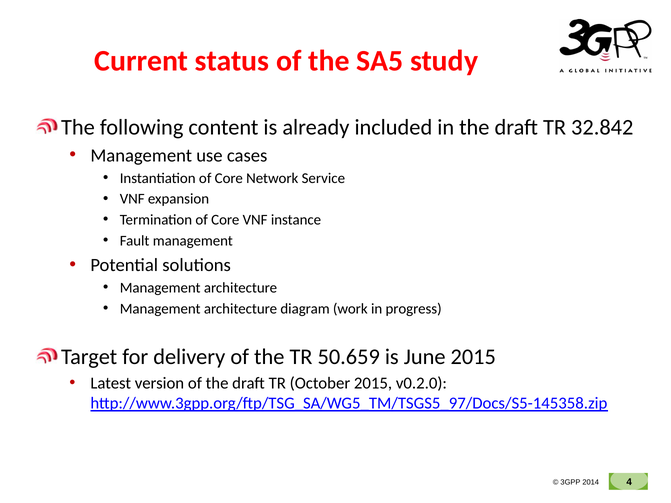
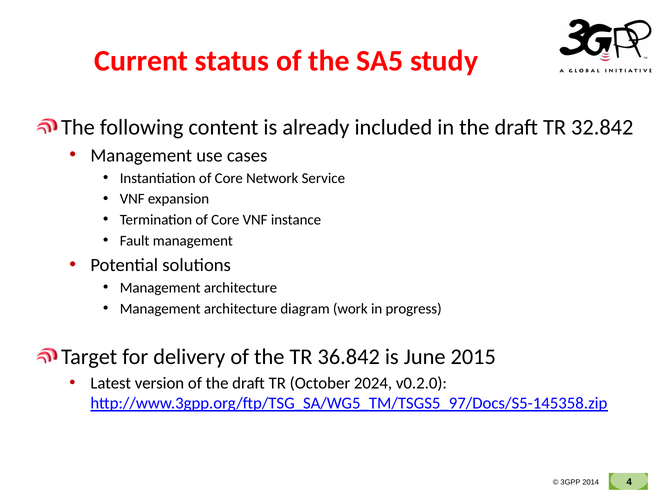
50.659: 50.659 -> 36.842
October 2015: 2015 -> 2024
